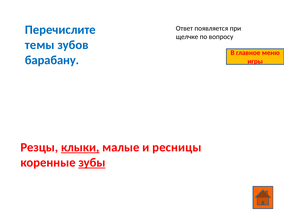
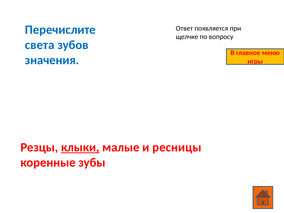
темы: темы -> света
барабану: барабану -> значения
зубы underline: present -> none
